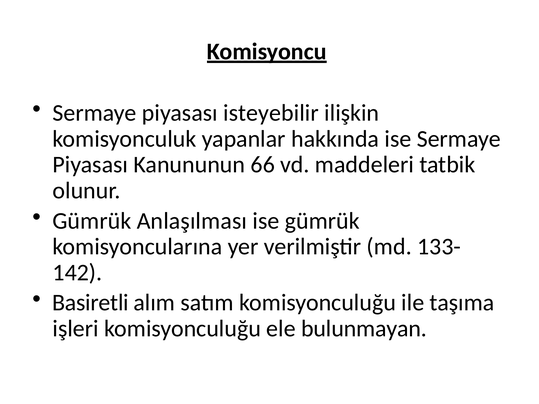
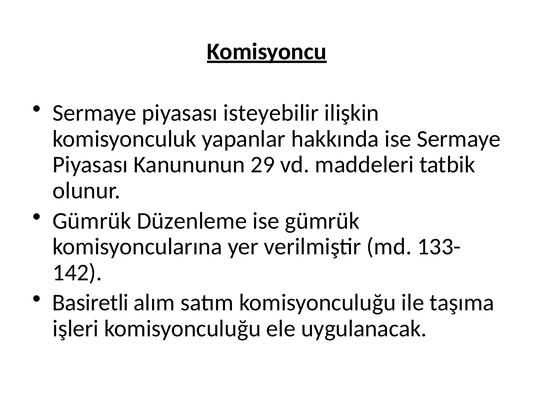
66: 66 -> 29
Anlaşılması: Anlaşılması -> Düzenleme
bulunmayan: bulunmayan -> uygulanacak
